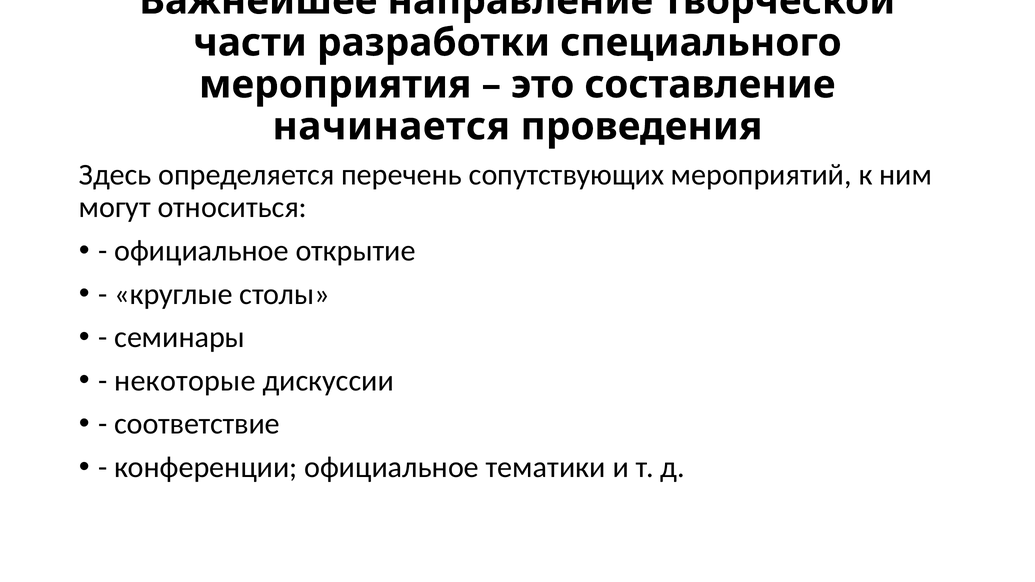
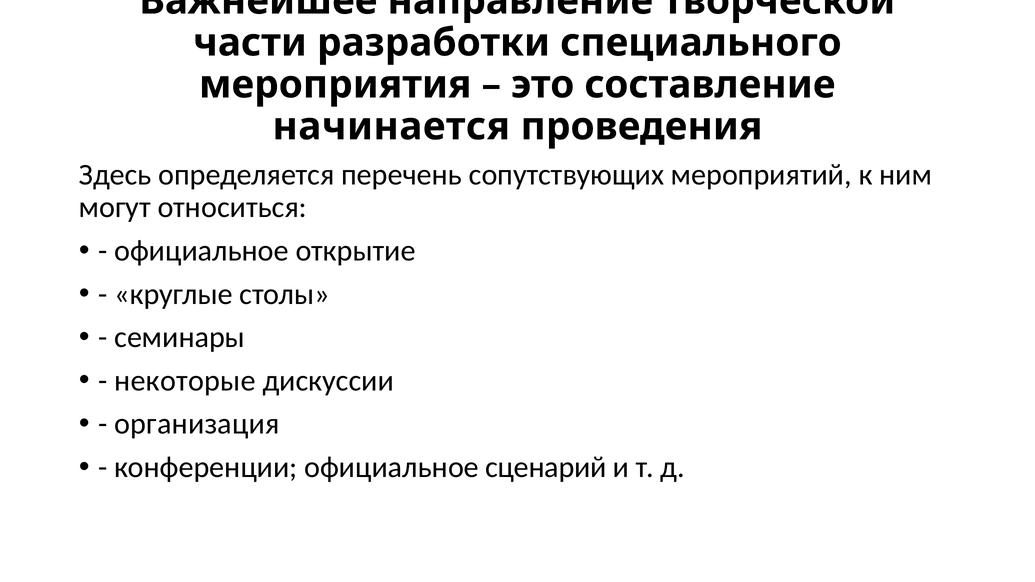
соответствие: соответствие -> организация
тематики: тематики -> сценарий
